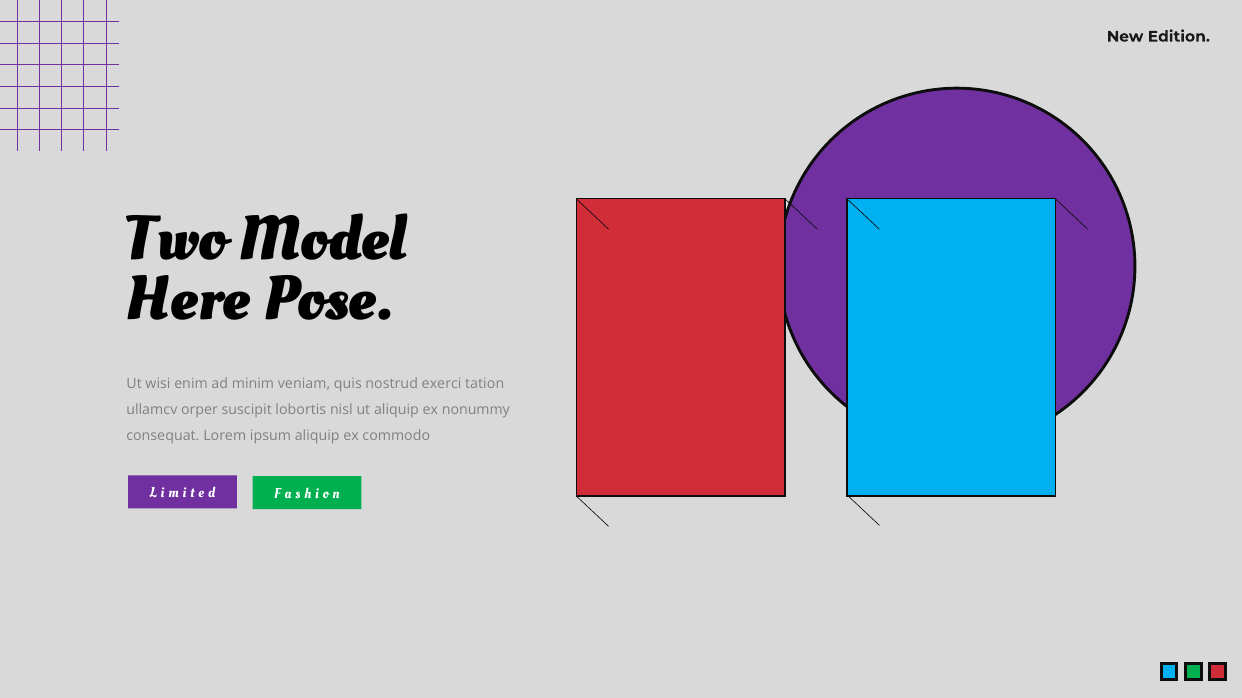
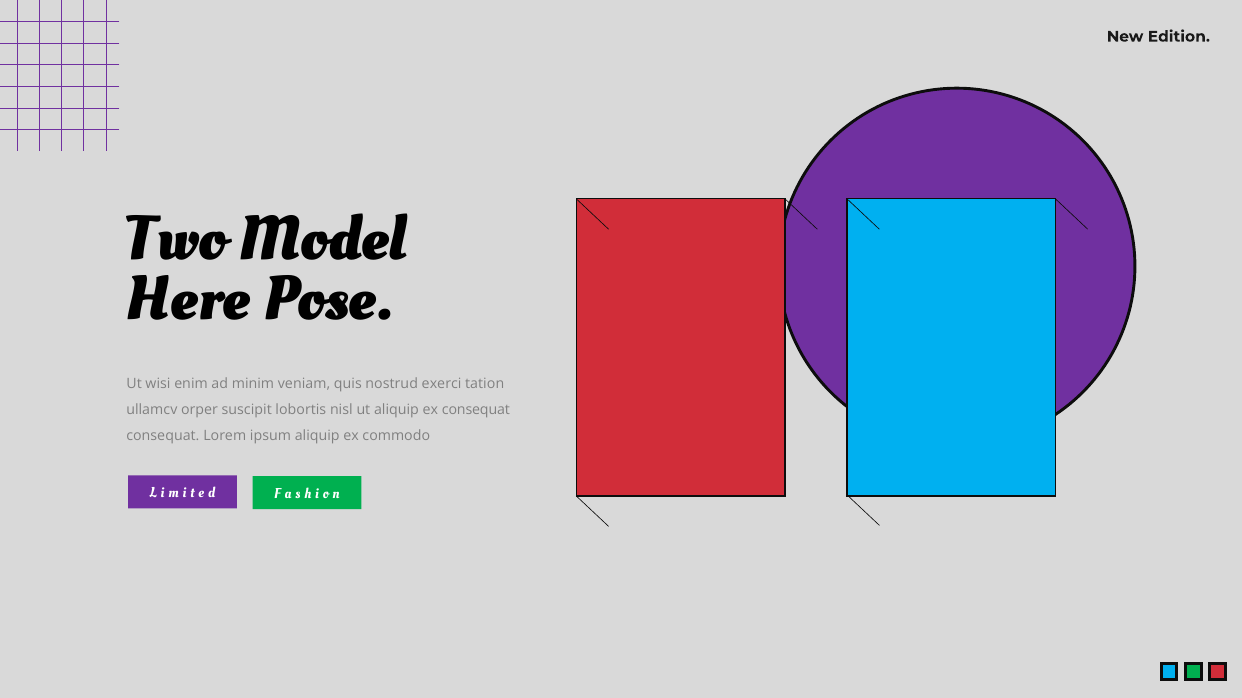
ex nonummy: nonummy -> consequat
